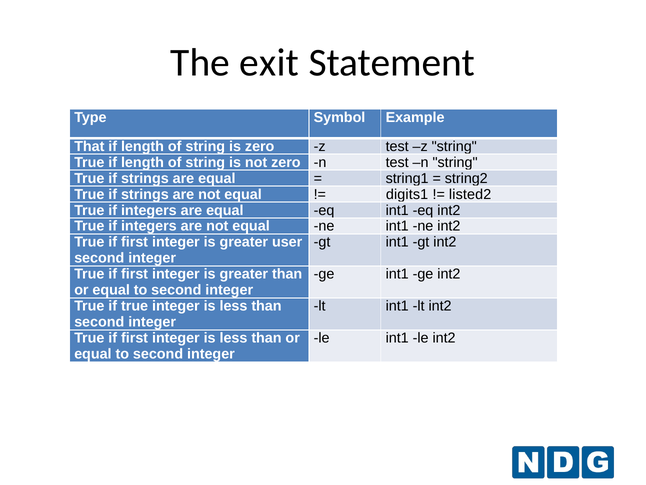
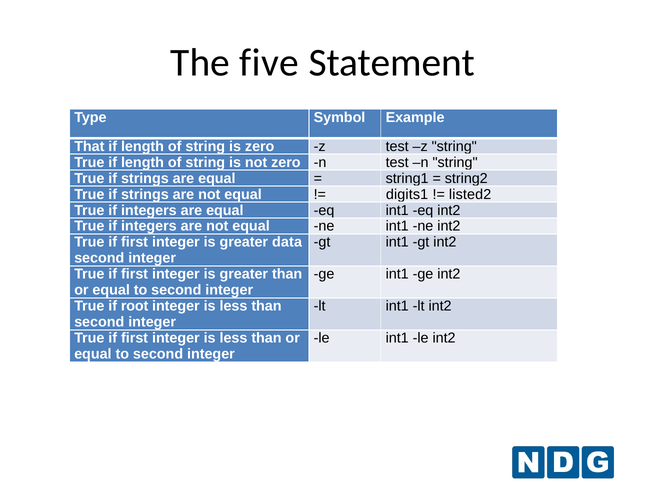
exit: exit -> five
user: user -> data
if true: true -> root
